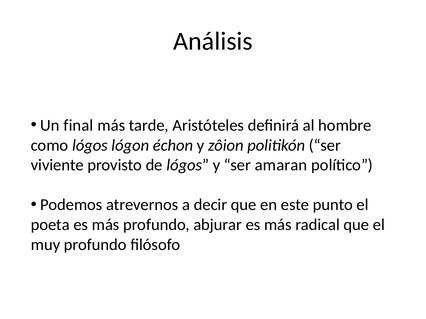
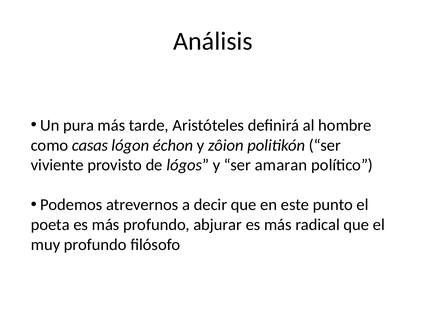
final: final -> pura
como lógos: lógos -> casas
